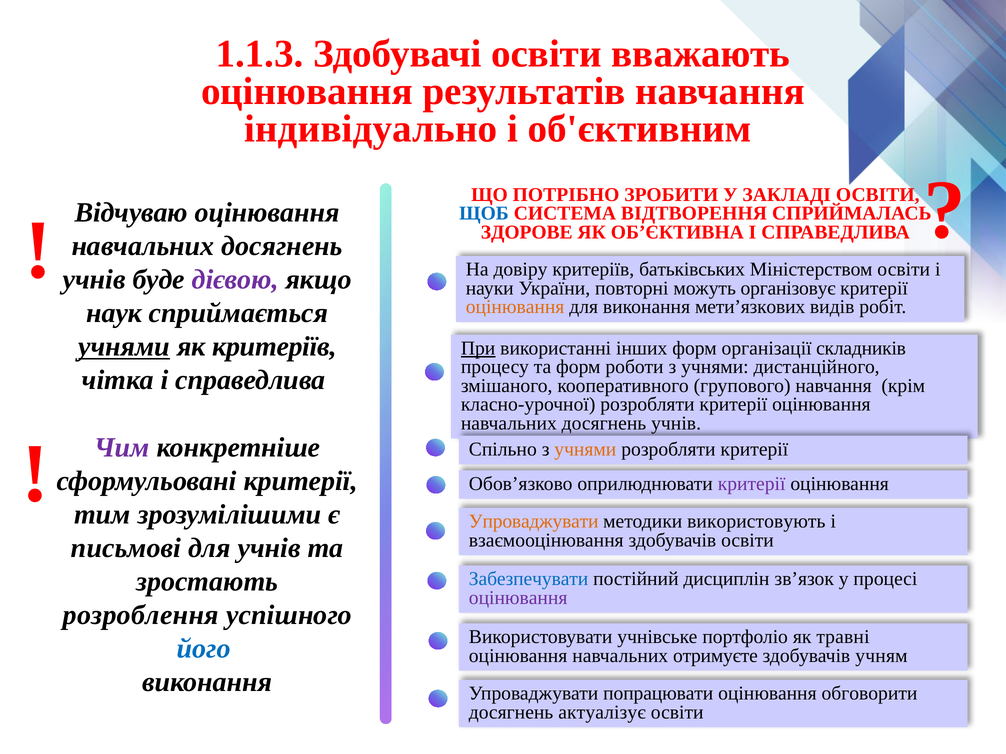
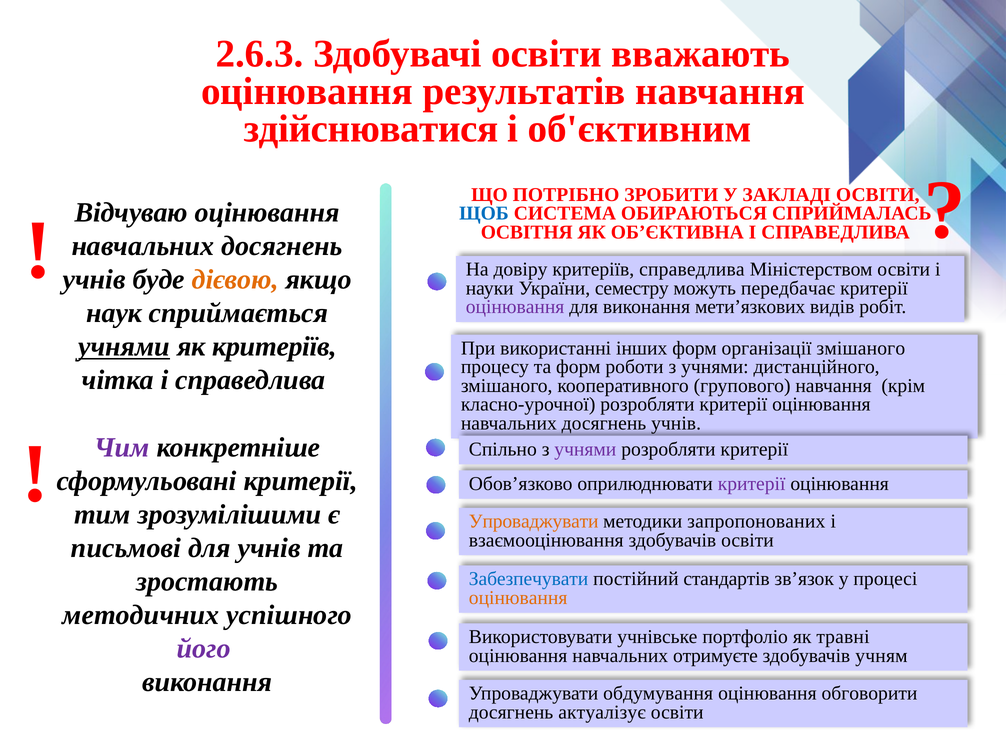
1.1.3: 1.1.3 -> 2.6.3
індивідуально: індивідуально -> здійснюватися
ВІДТВОРЕННЯ: ВІДТВОРЕННЯ -> ОБИРАЮТЬСЯ
ЗДОРОВЕ: ЗДОРОВЕ -> ОСВІТНЯ
критеріїв батьківських: батьківських -> справедлива
дієвою colour: purple -> orange
повторні: повторні -> семестру
організовує: організовує -> передбачає
оцінювання at (515, 307) colour: orange -> purple
При underline: present -> none
організації складників: складників -> змішаного
учнями at (585, 450) colour: orange -> purple
використовують: використовують -> запропонованих
дисциплін: дисциплін -> стандартів
оцінювання at (518, 598) colour: purple -> orange
розроблення: розроблення -> методичних
його colour: blue -> purple
попрацювати: попрацювати -> обдумування
